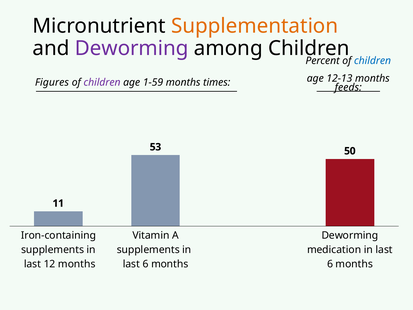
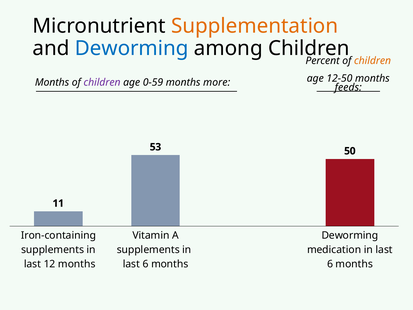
Deworming at (132, 48) colour: purple -> blue
children at (373, 61) colour: blue -> orange
12-13: 12-13 -> 12-50
Figures at (52, 82): Figures -> Months
1-59: 1-59 -> 0-59
times: times -> more
